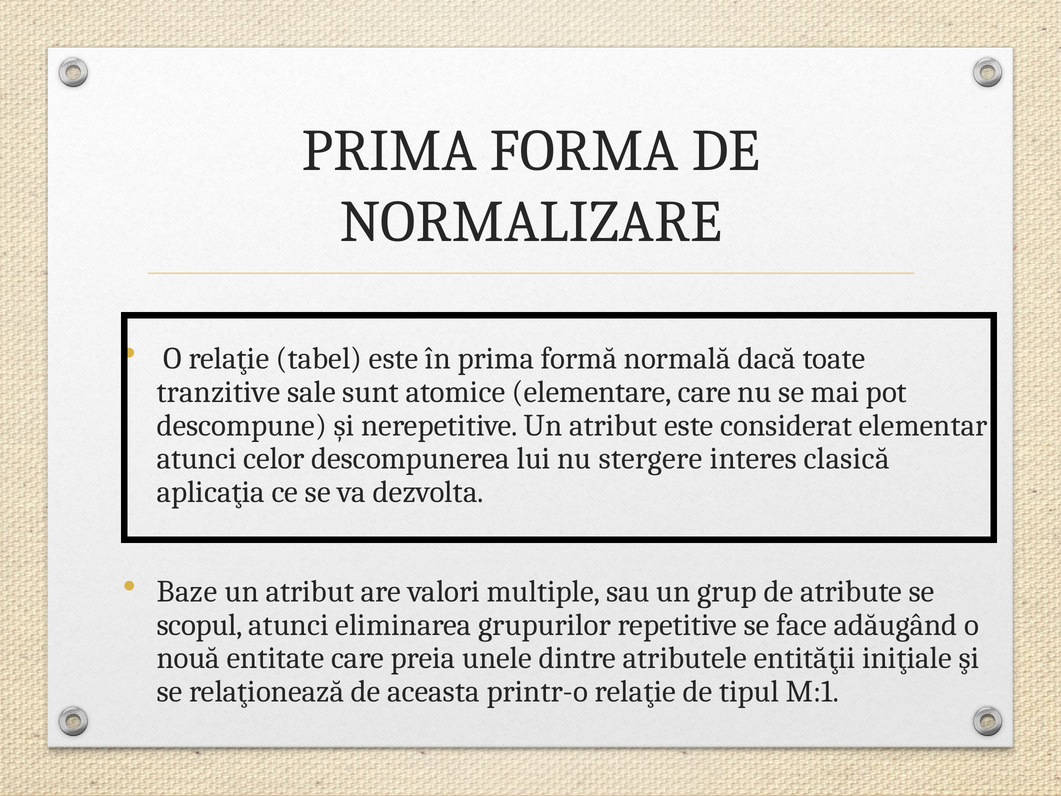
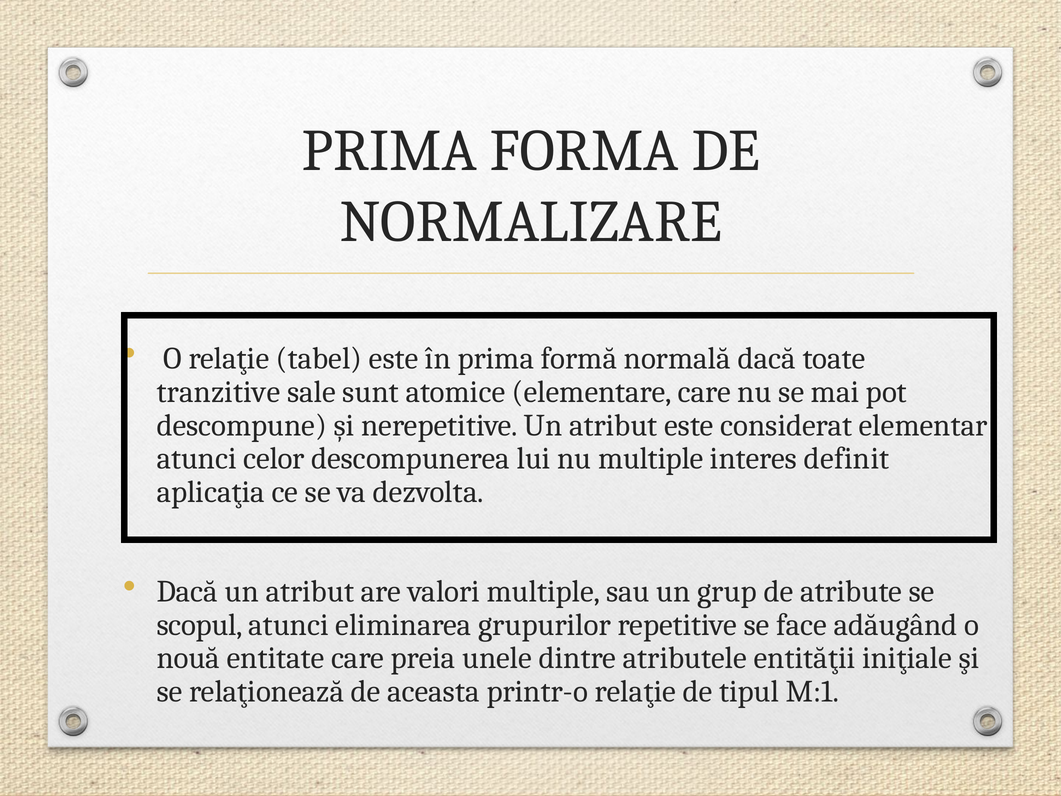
nu stergere: stergere -> multiple
clasică: clasică -> definit
Baze at (187, 591): Baze -> Dacă
